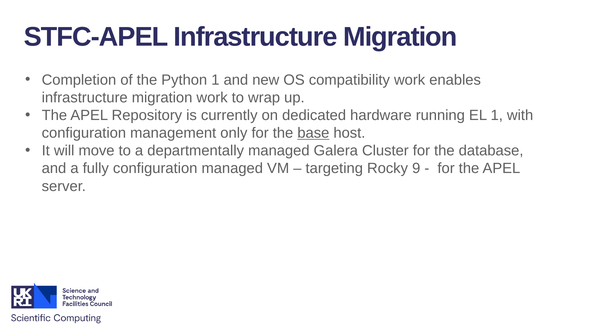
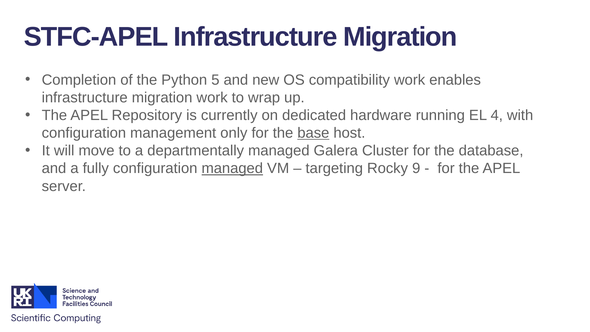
Python 1: 1 -> 5
EL 1: 1 -> 4
managed at (232, 168) underline: none -> present
